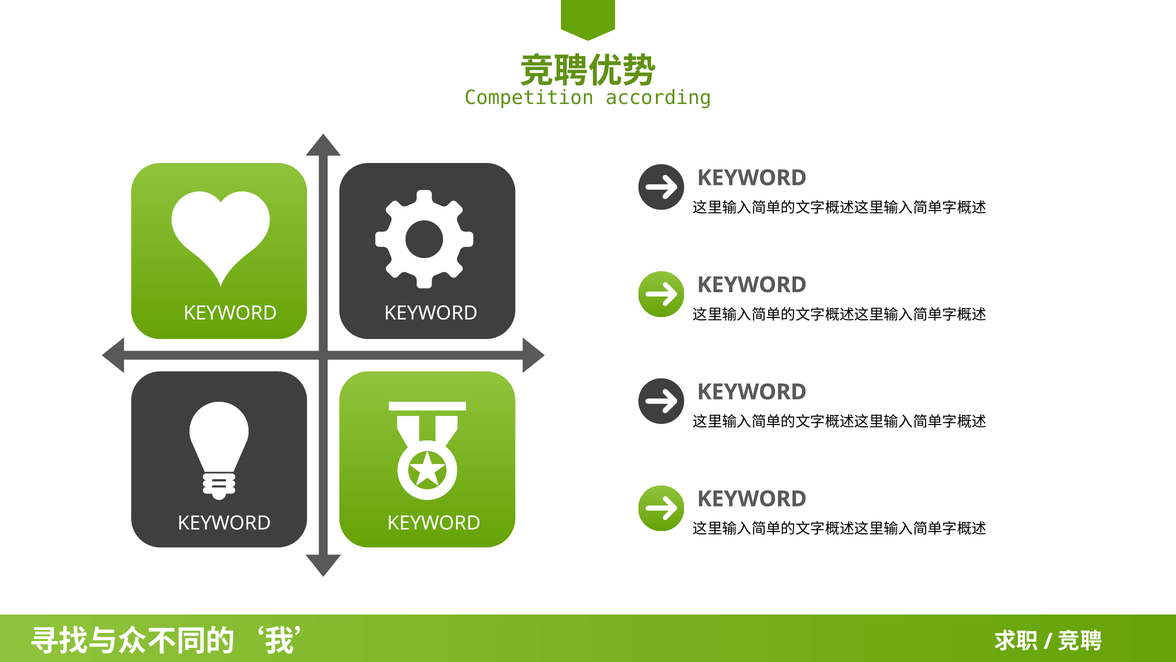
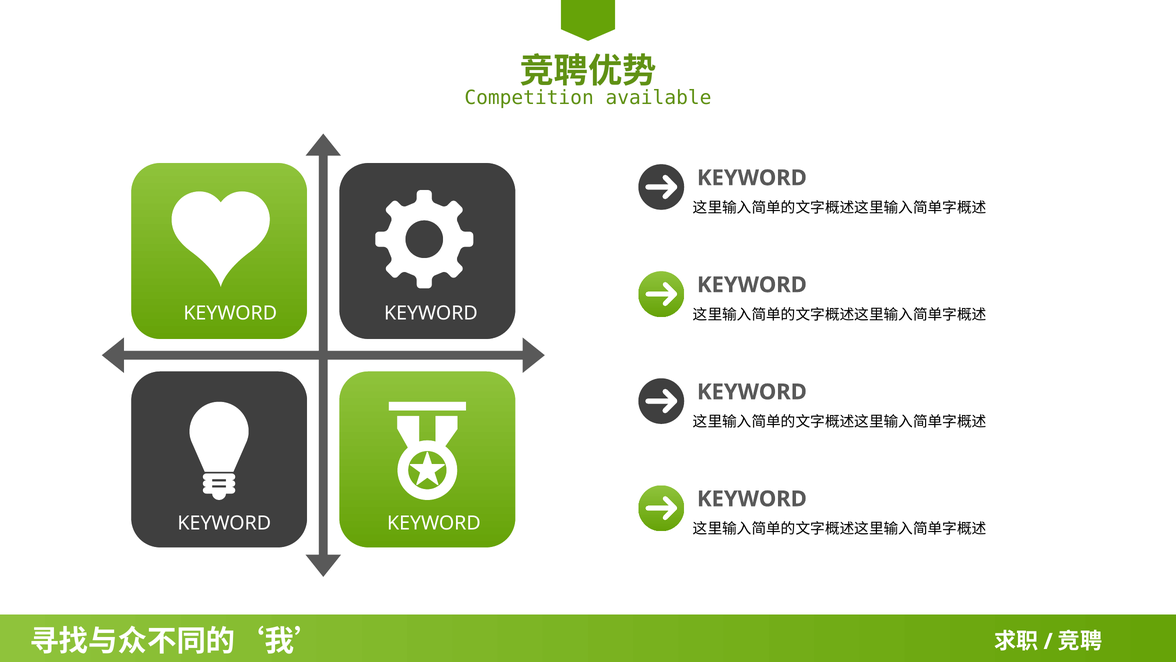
according: according -> available
